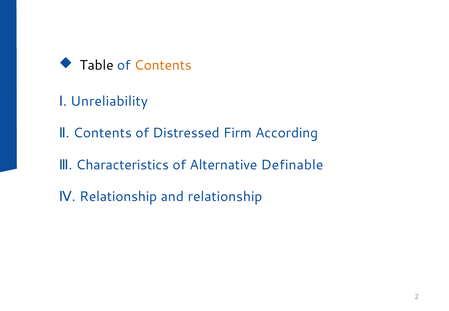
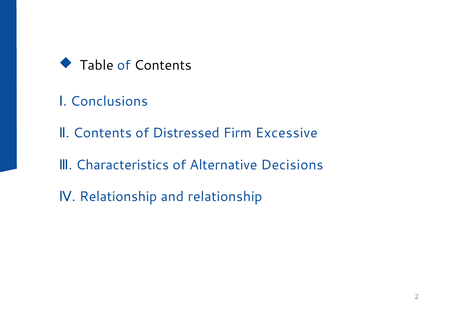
Contents at (163, 65) colour: orange -> black
Unreliability: Unreliability -> Conclusions
According: According -> Excessive
Definable: Definable -> Decisions
